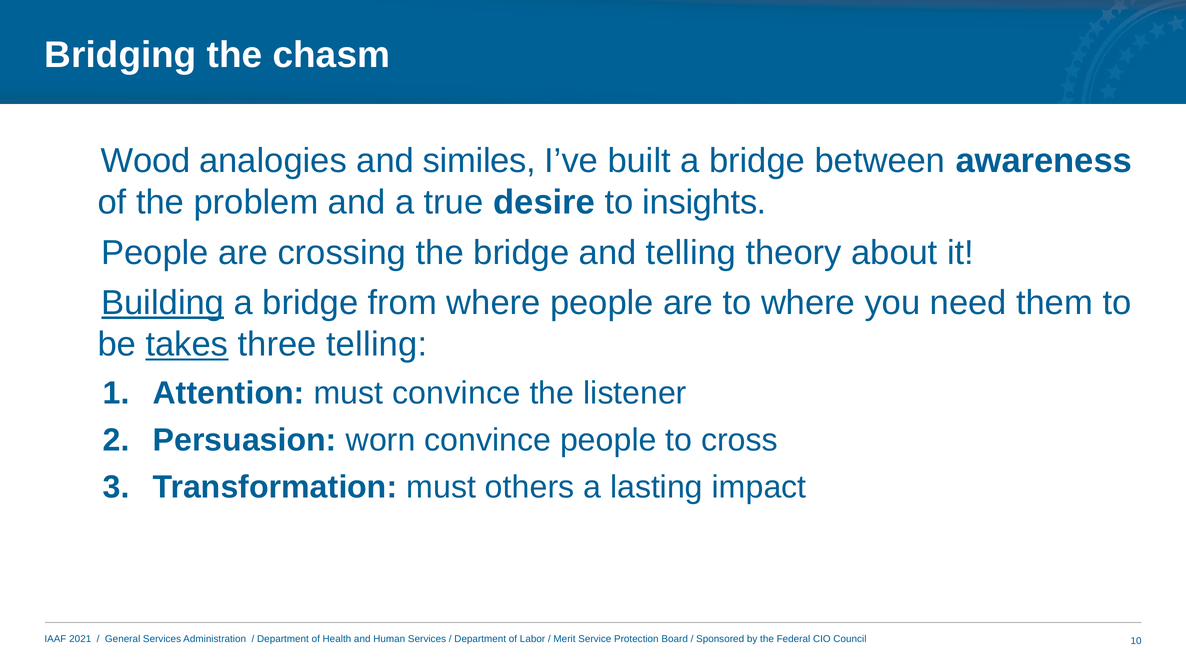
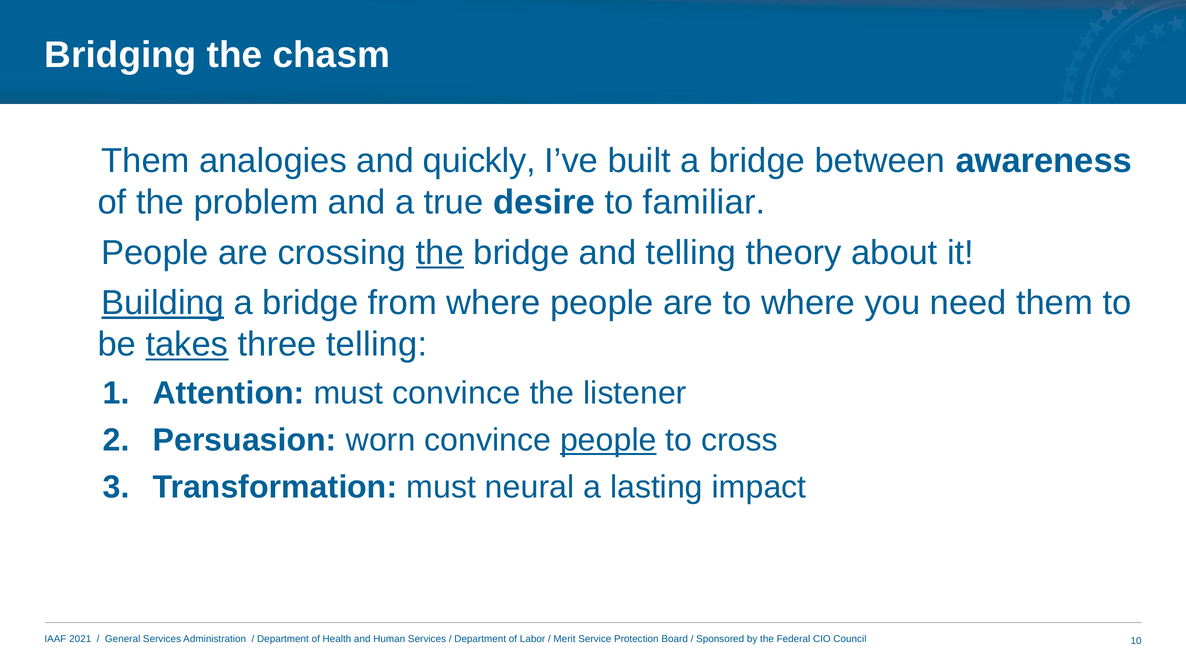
Wood at (146, 161): Wood -> Them
similes: similes -> quickly
insights: insights -> familiar
the at (440, 253) underline: none -> present
people at (608, 440) underline: none -> present
others: others -> neural
